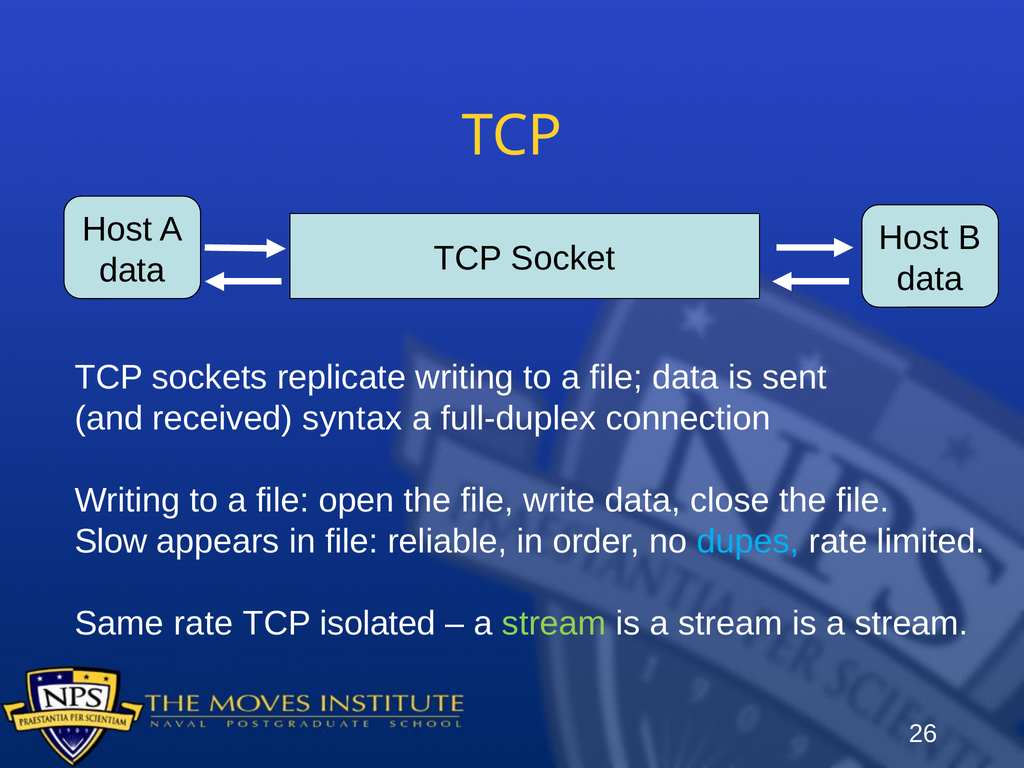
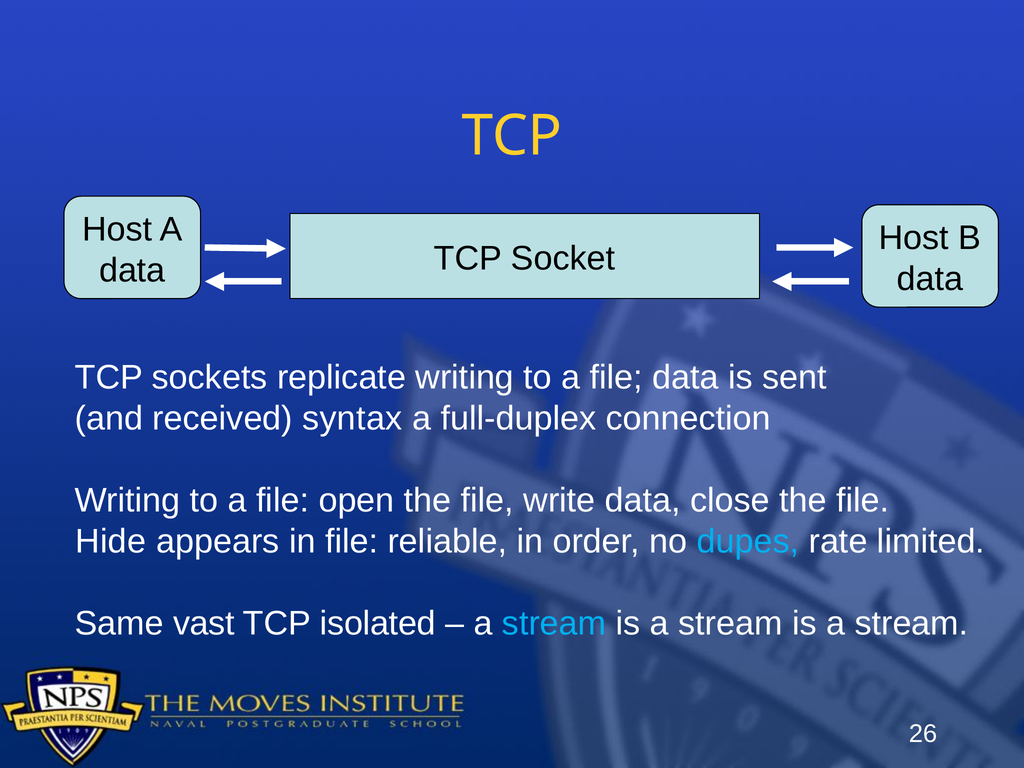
Slow: Slow -> Hide
Same rate: rate -> vast
stream at (554, 623) colour: light green -> light blue
